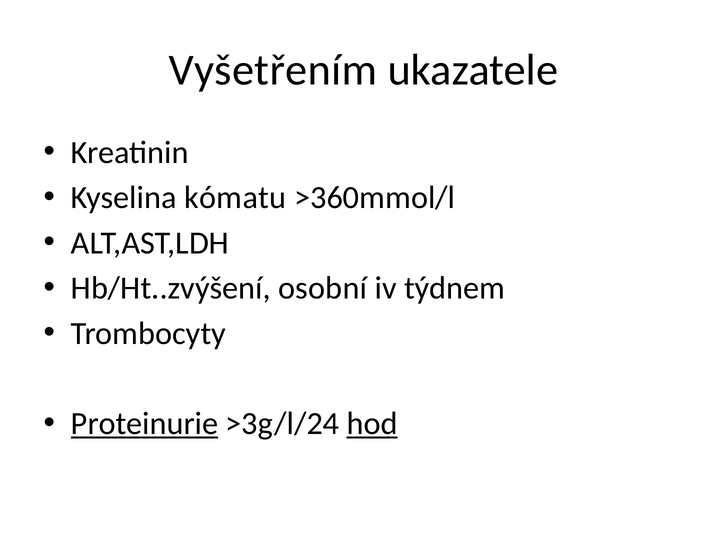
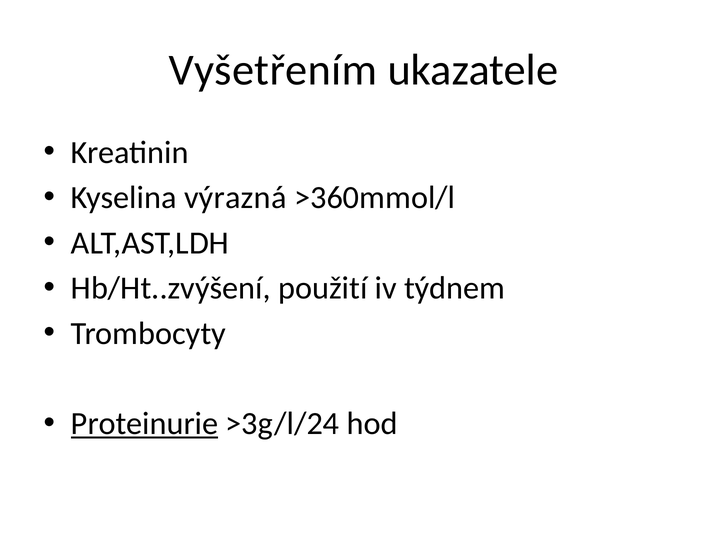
kómatu: kómatu -> výrazná
osobní: osobní -> použití
hod underline: present -> none
